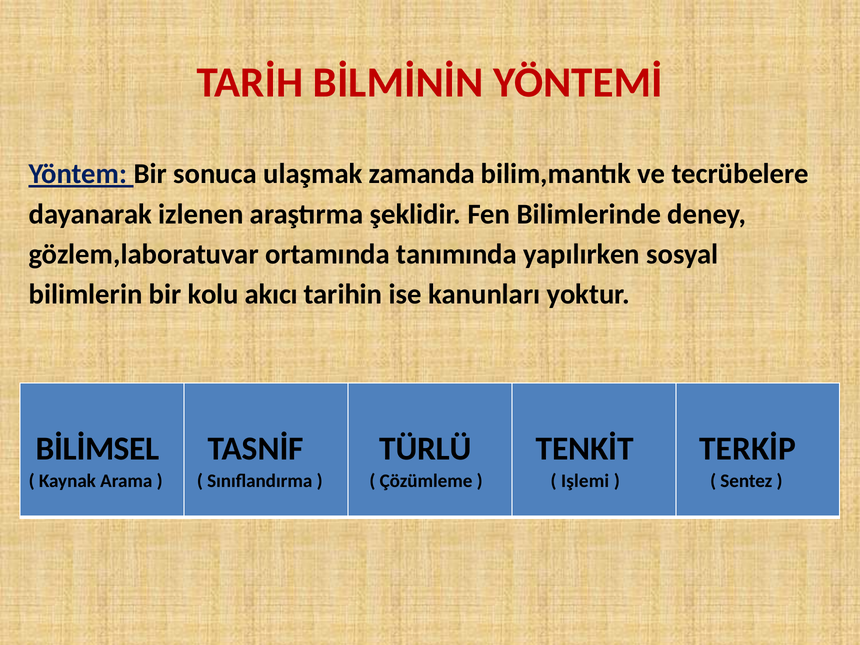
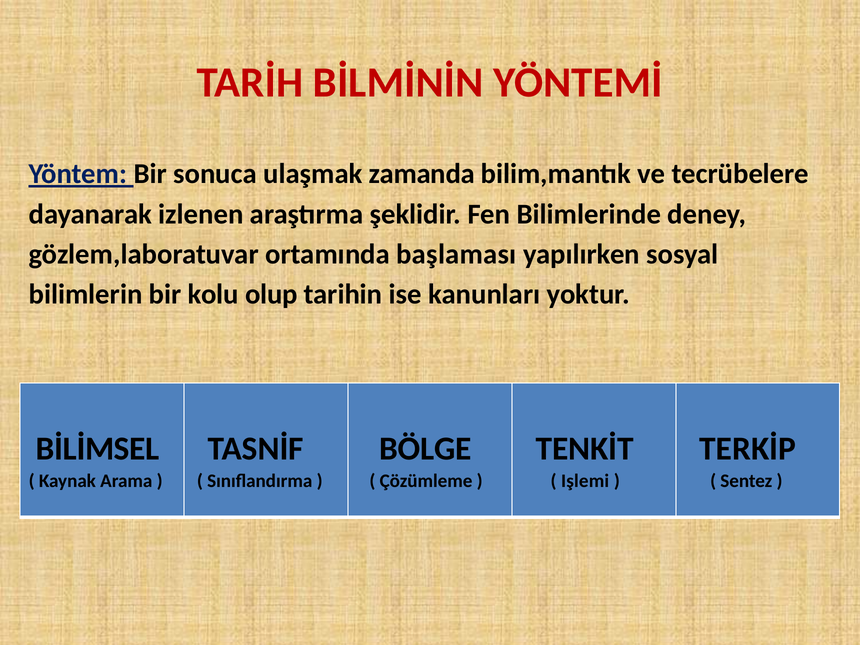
tanımında: tanımında -> başlaması
akıcı: akıcı -> olup
TÜRLÜ: TÜRLÜ -> BÖLGE
